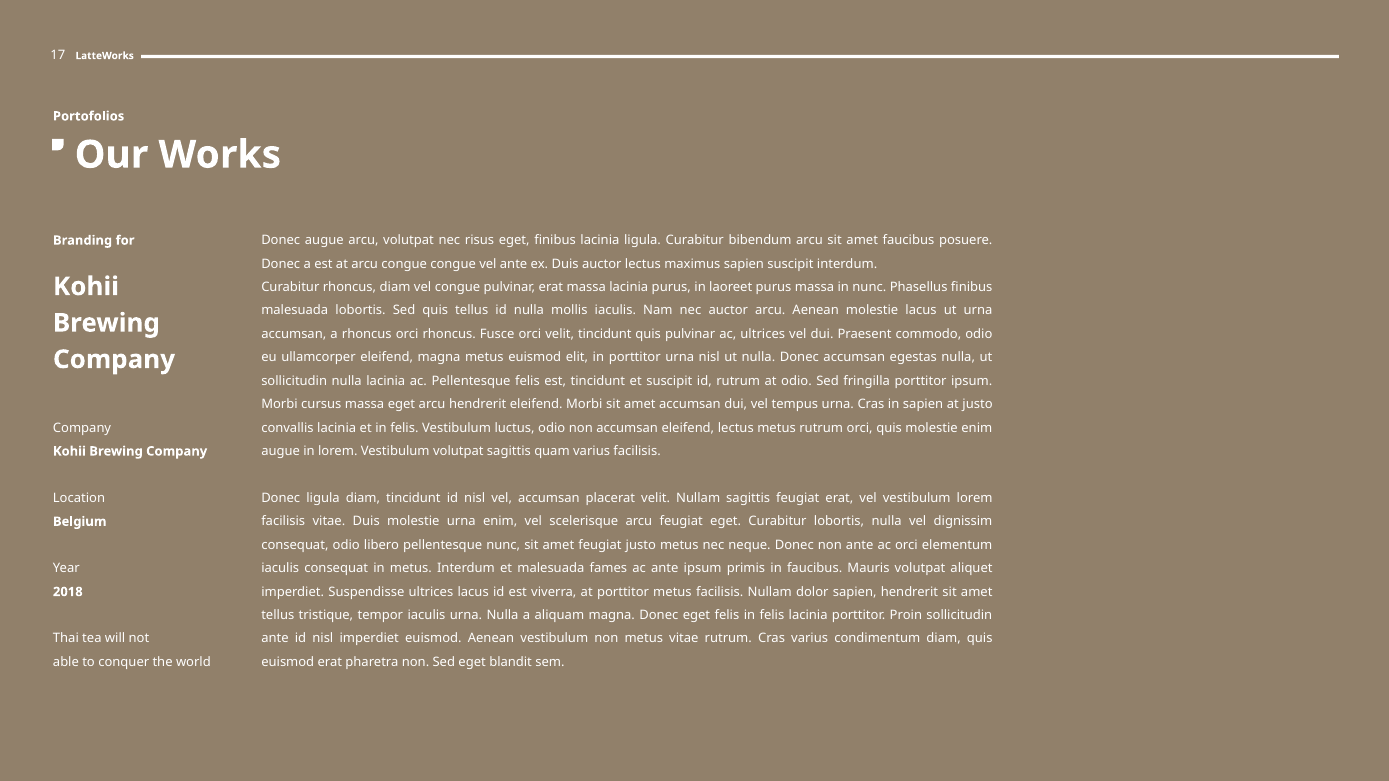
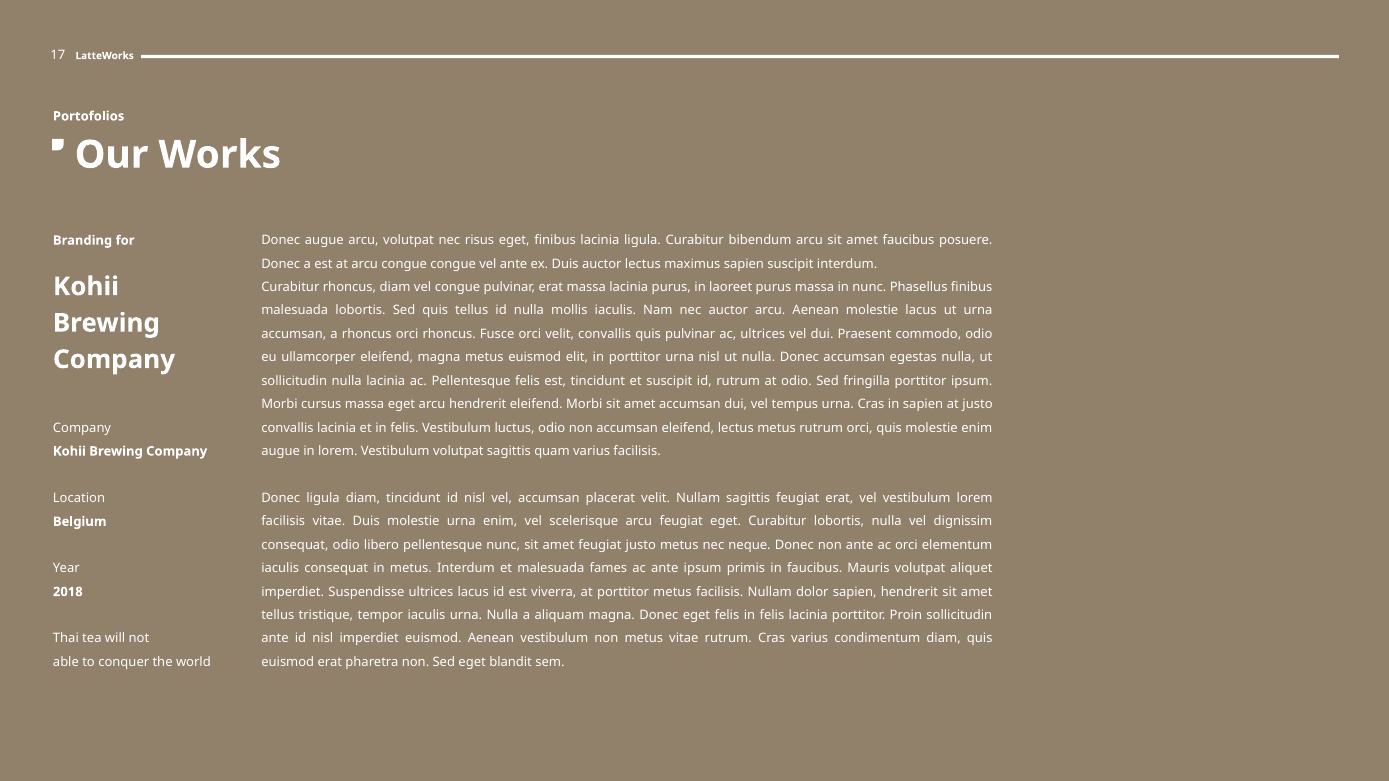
velit tincidunt: tincidunt -> convallis
